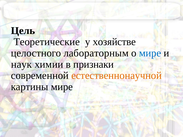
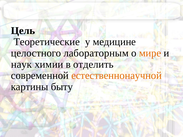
хозяйстве: хозяйстве -> медицине
мире at (150, 53) colour: blue -> orange
признаки: признаки -> отделить
картины мире: мире -> быту
